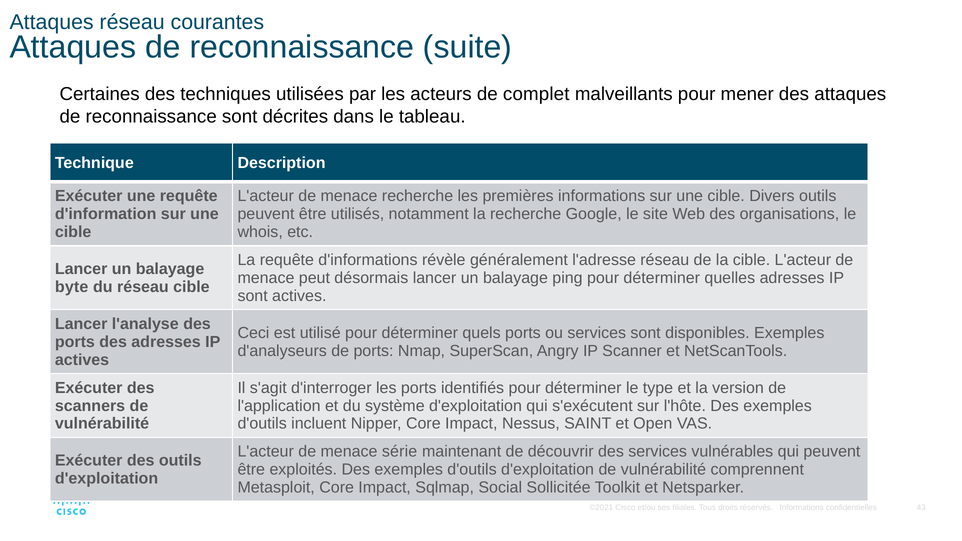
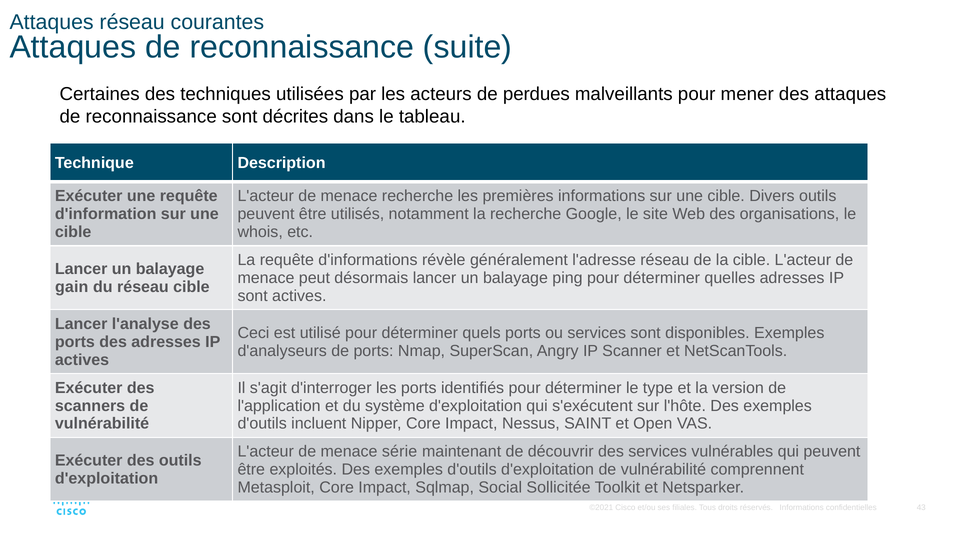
complet: complet -> perdues
byte: byte -> gain
